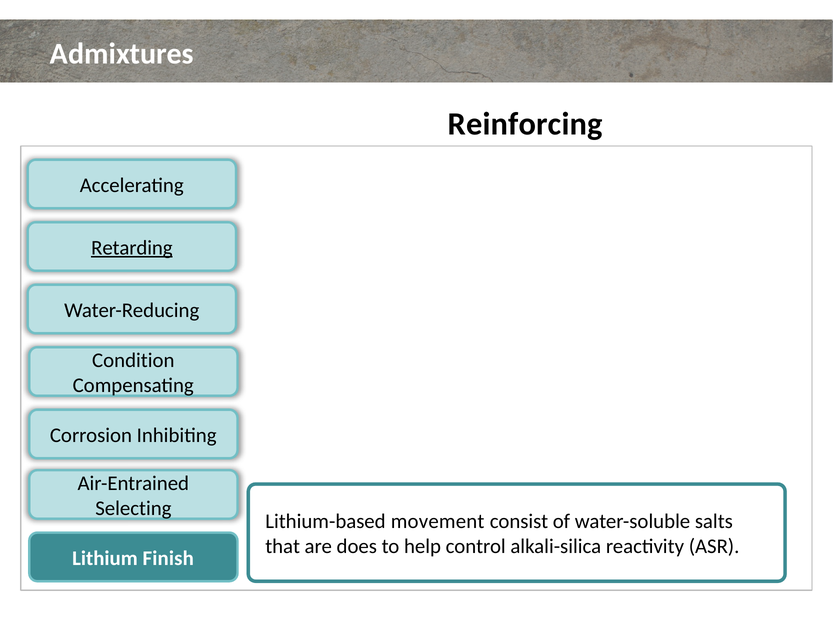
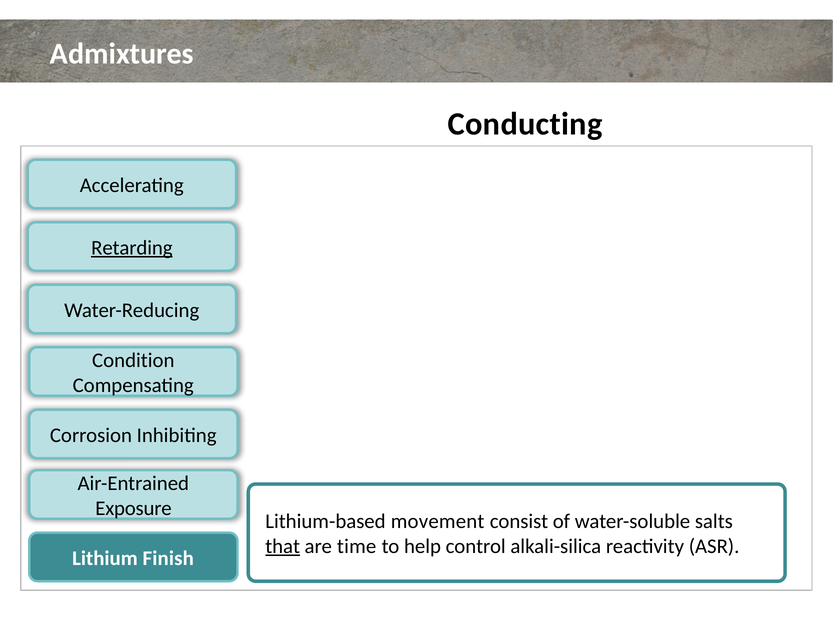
Reinforcing: Reinforcing -> Conducting
Selecting: Selecting -> Exposure
that underline: none -> present
does: does -> time
